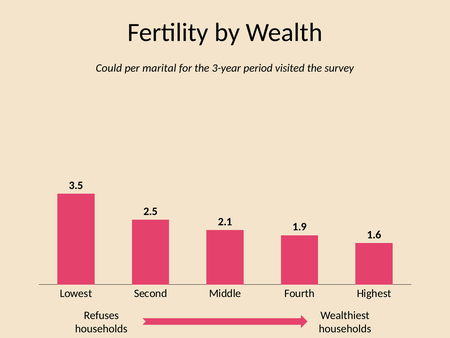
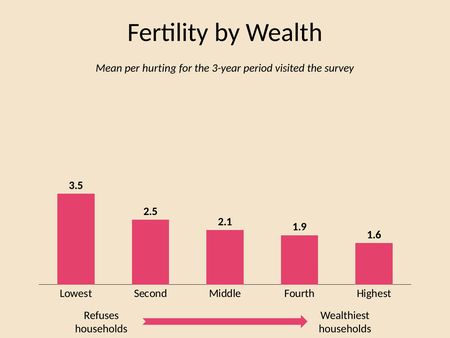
Could: Could -> Mean
marital: marital -> hurting
